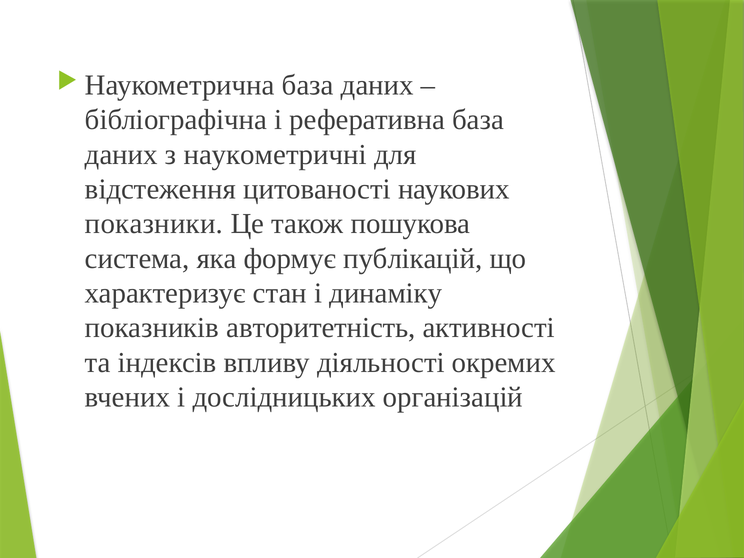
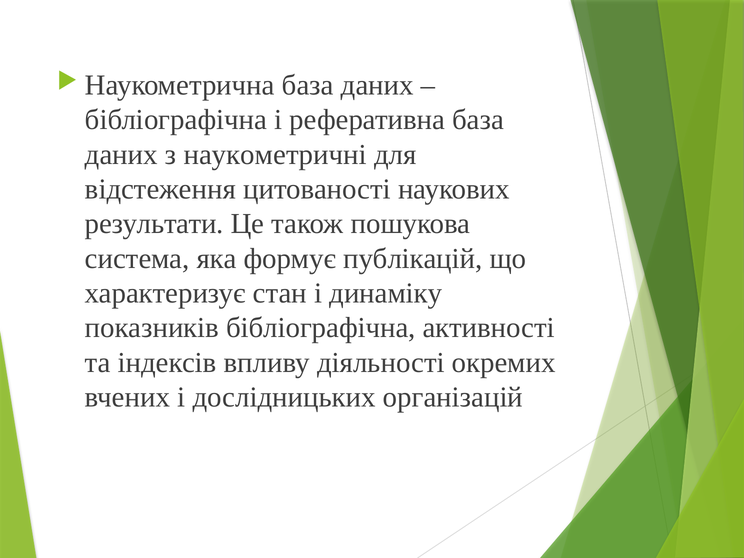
показники: показники -> результати
показників авторитетність: авторитетність -> бібліографічна
